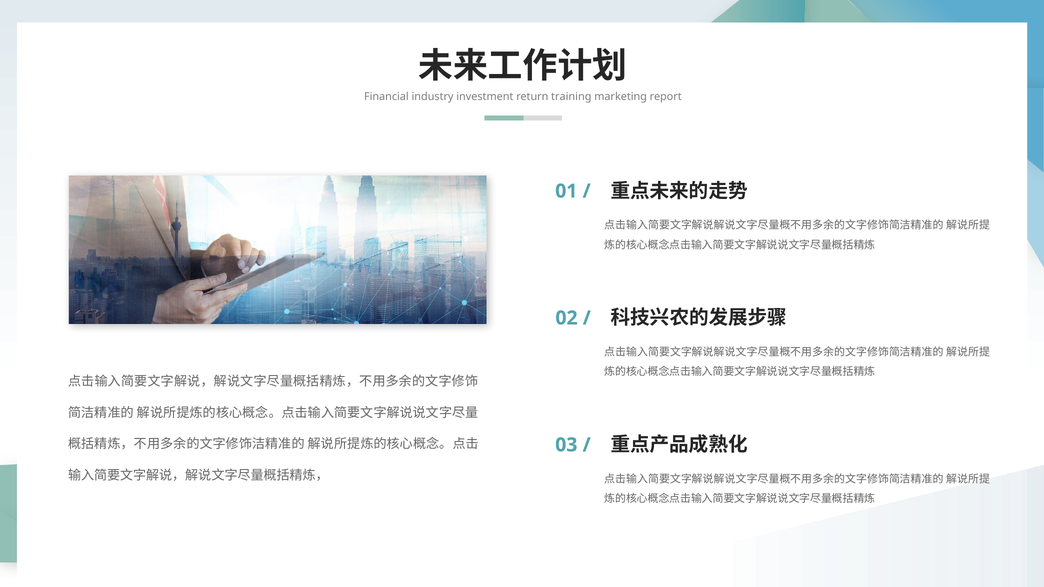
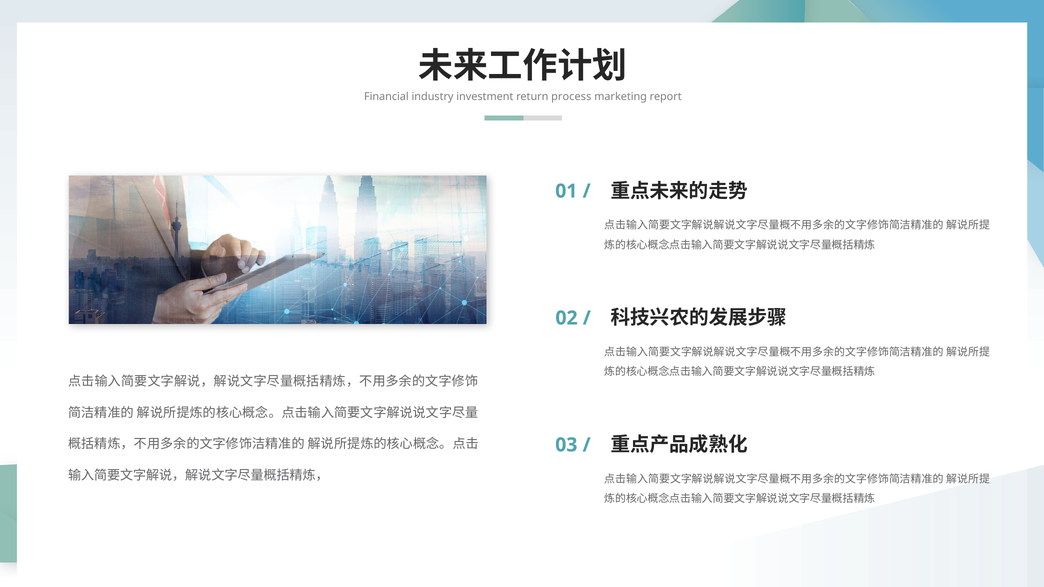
training: training -> process
